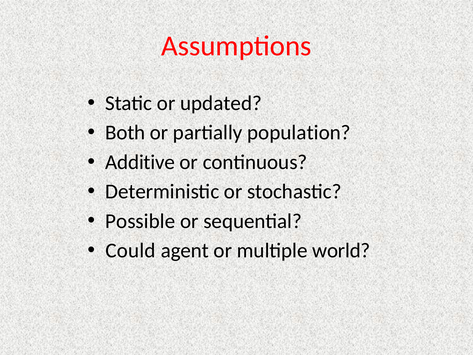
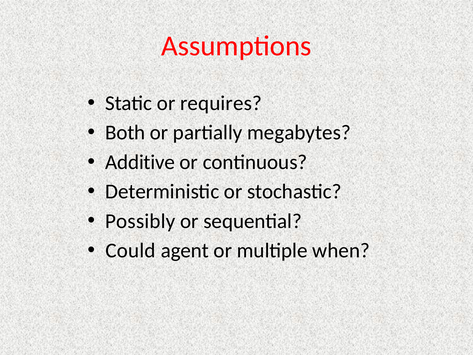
updated: updated -> requires
population: population -> megabytes
Possible: Possible -> Possibly
world: world -> when
